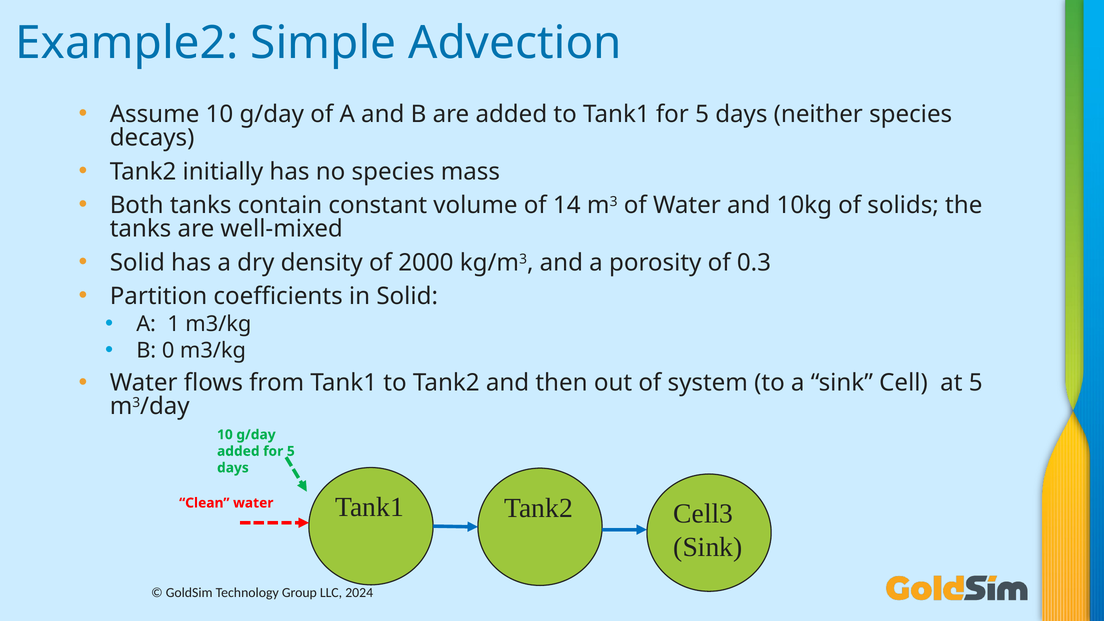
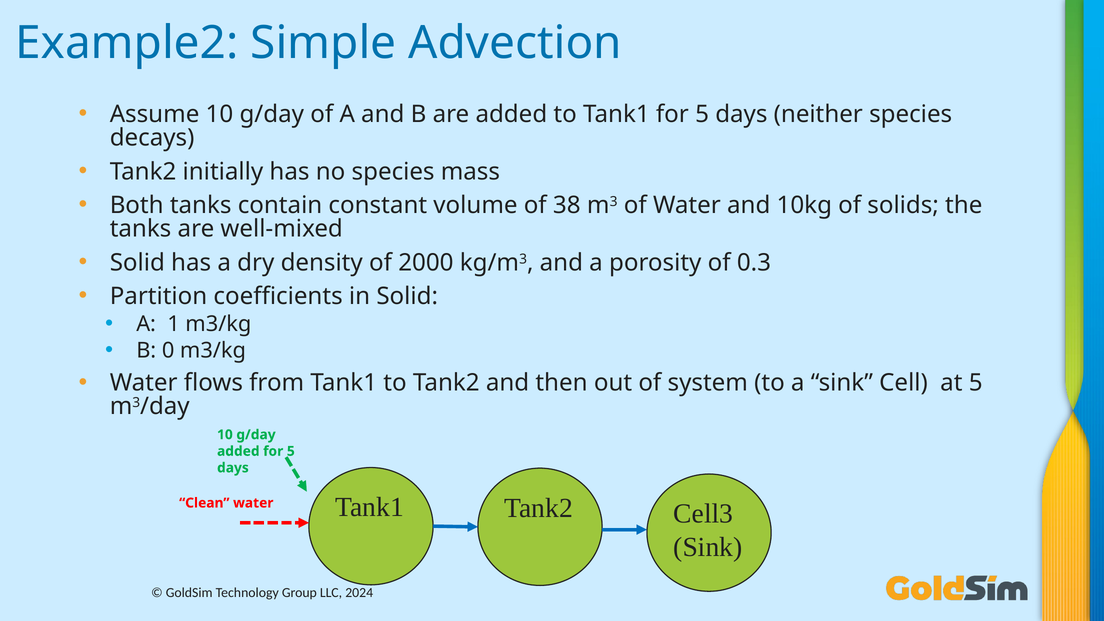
14: 14 -> 38
